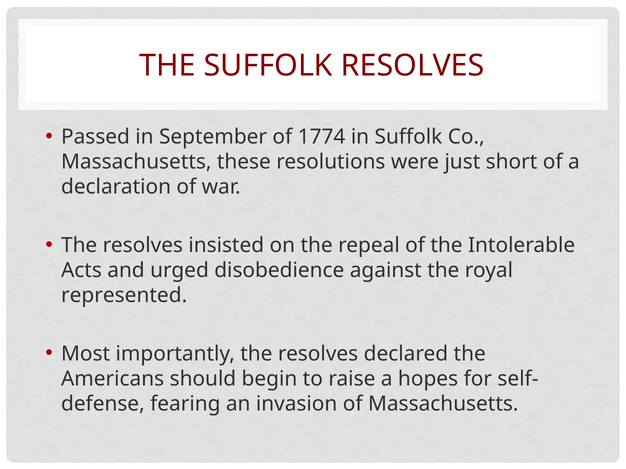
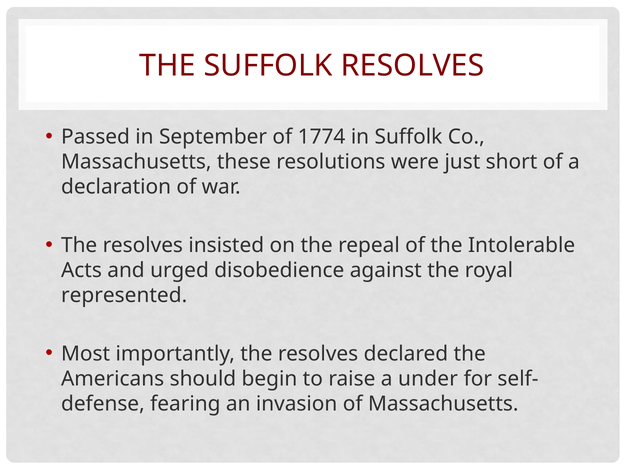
hopes: hopes -> under
